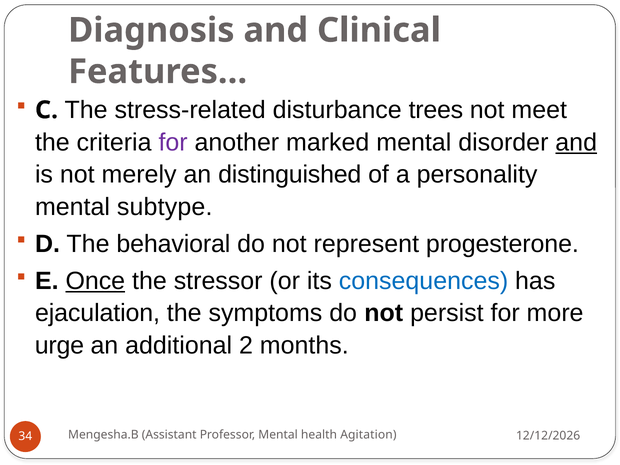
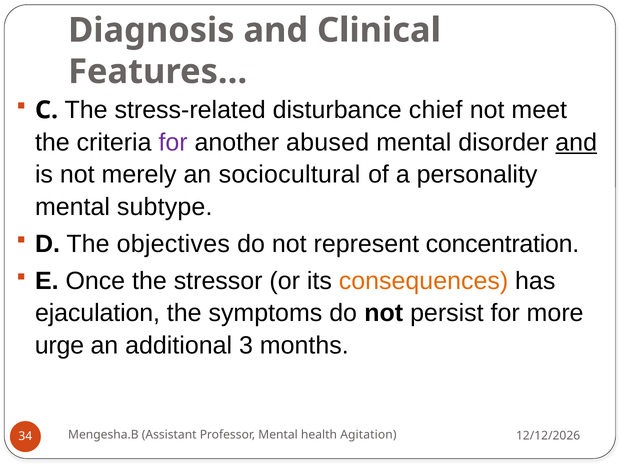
trees: trees -> chief
marked: marked -> abused
distinguished: distinguished -> sociocultural
behavioral: behavioral -> objectives
progesterone: progesterone -> concentration
Once underline: present -> none
consequences colour: blue -> orange
2: 2 -> 3
